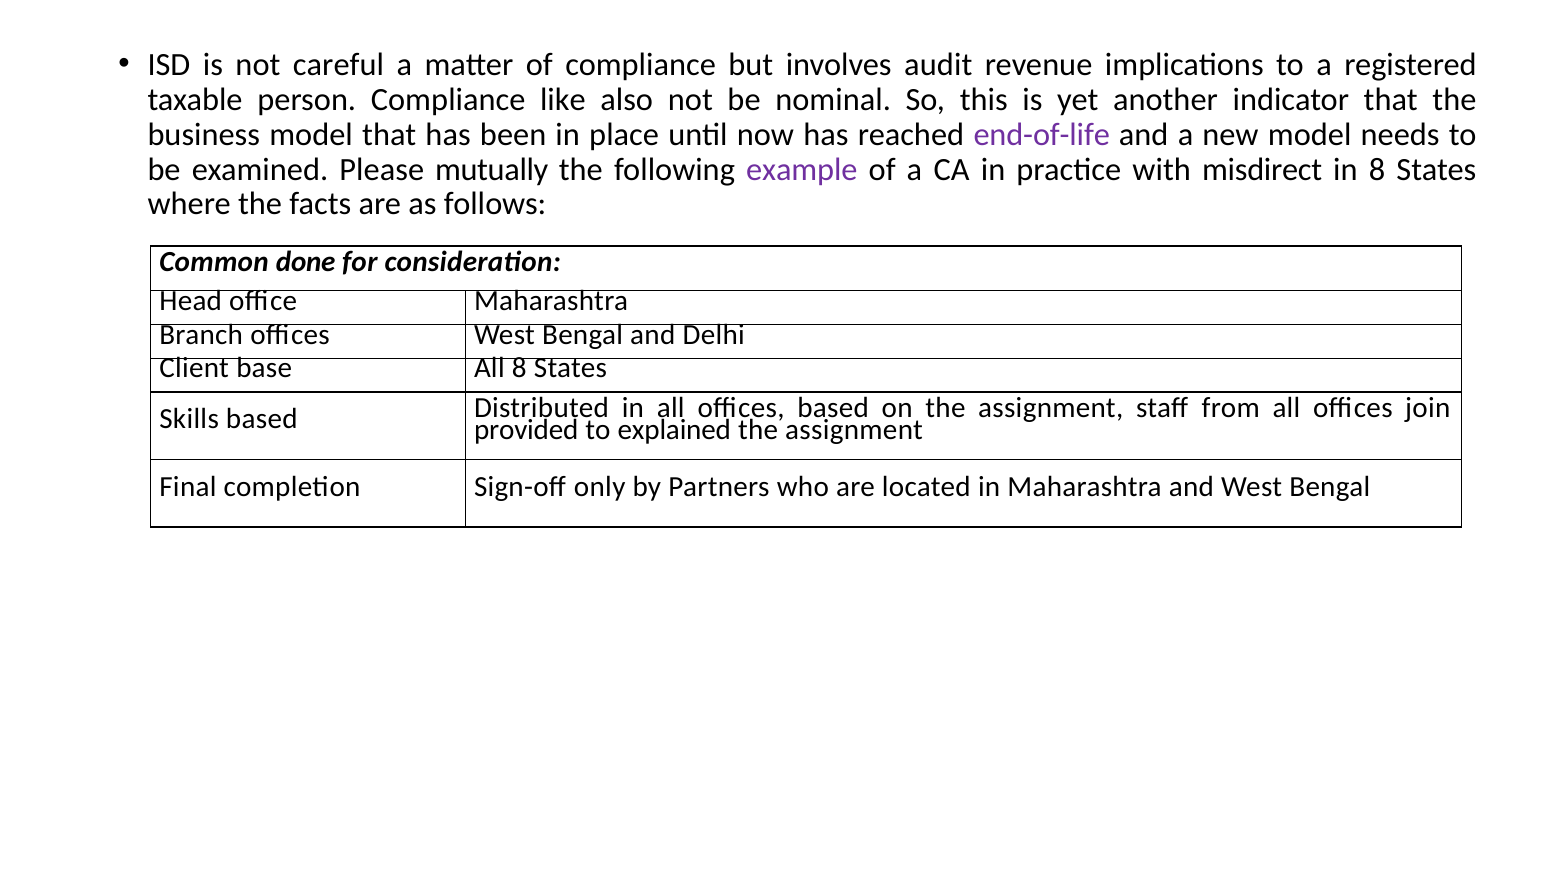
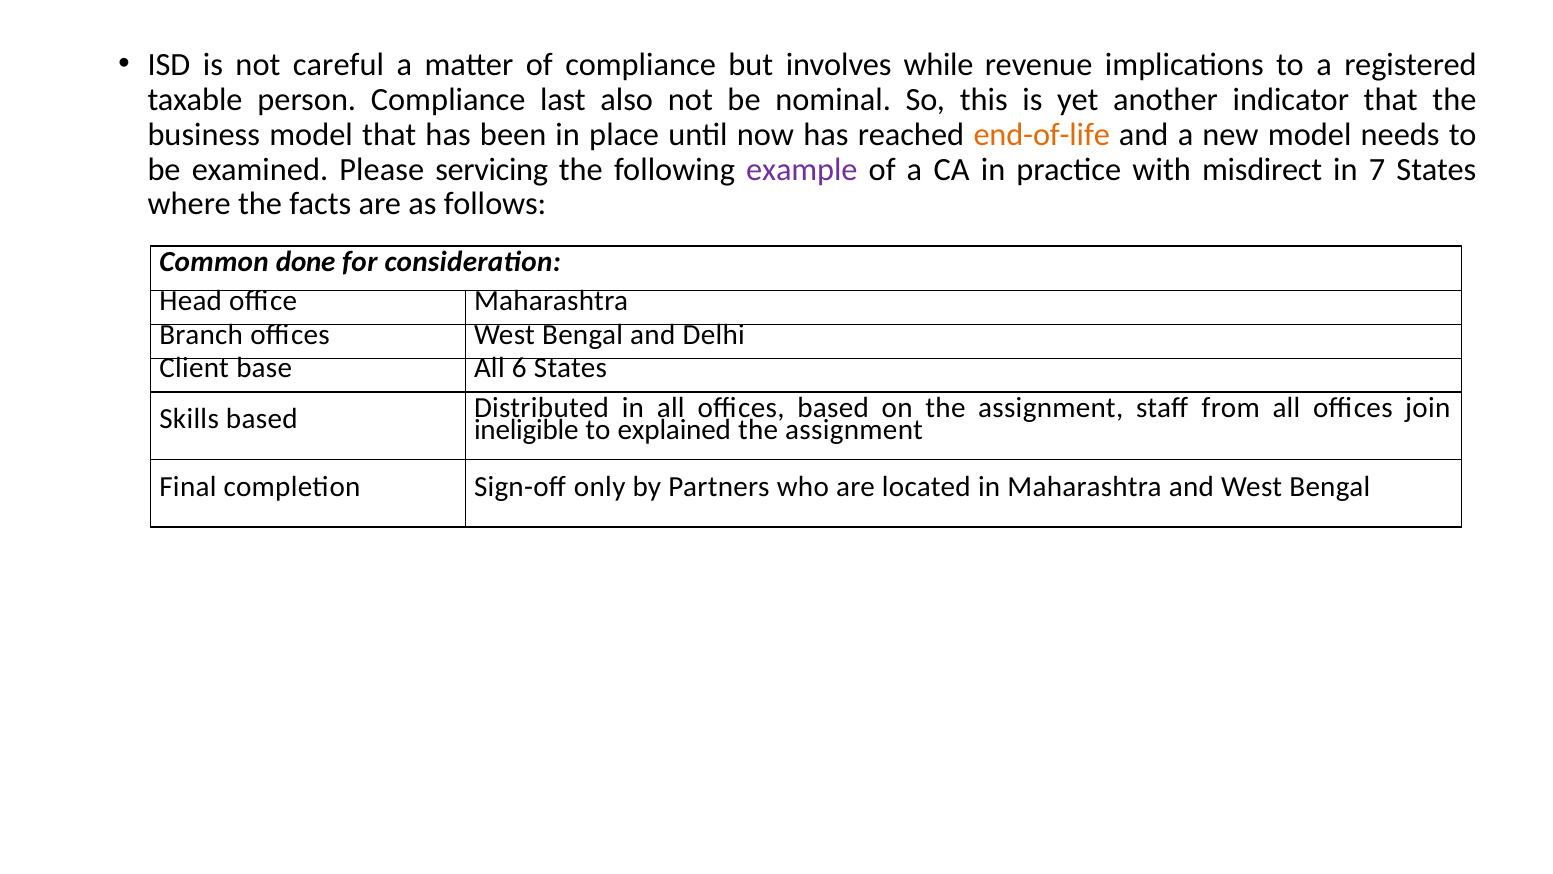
audit: audit -> while
like: like -> last
end-of-life colour: purple -> orange
mutually: mutually -> servicing
in 8: 8 -> 7
All 8: 8 -> 6
provided: provided -> ineligible
